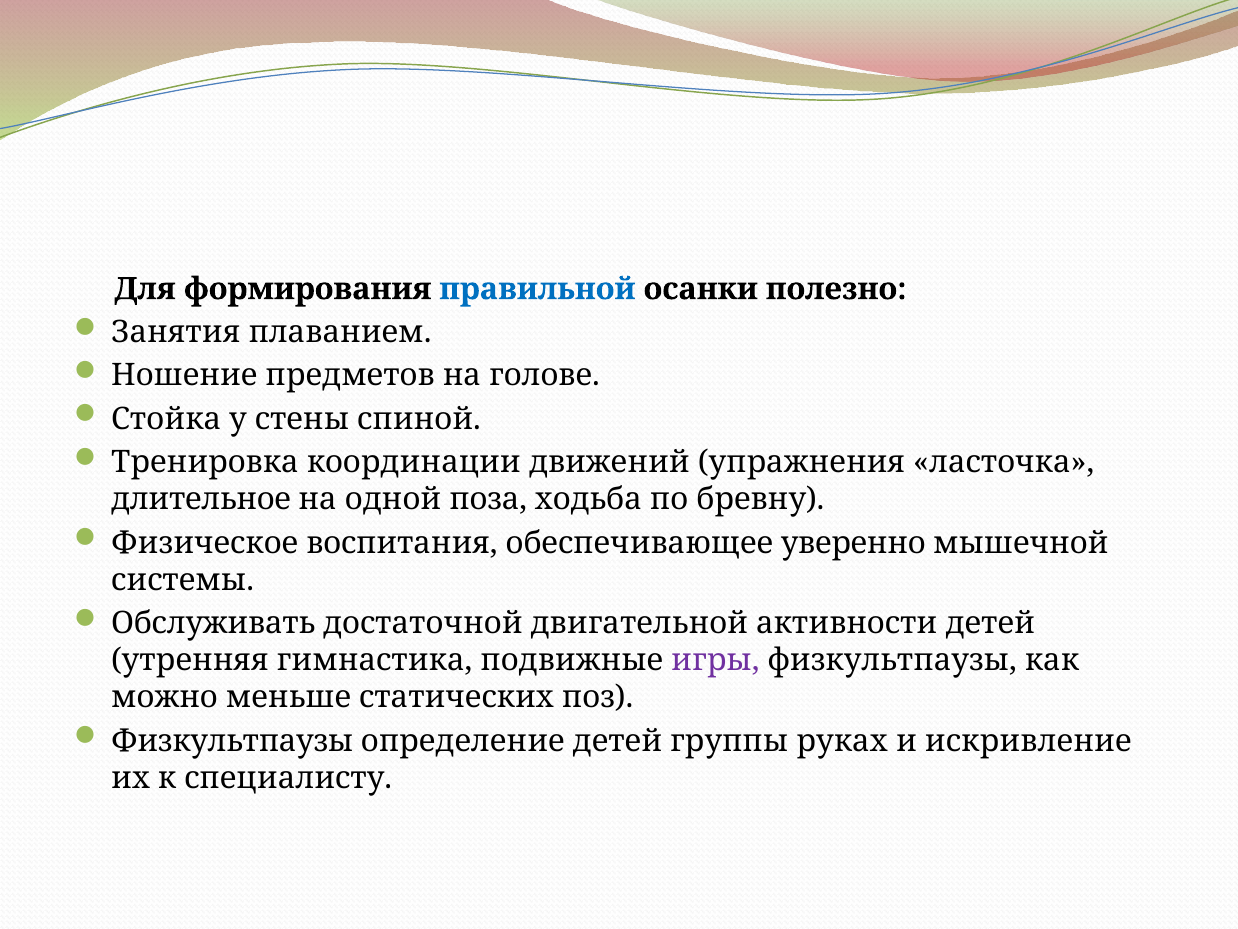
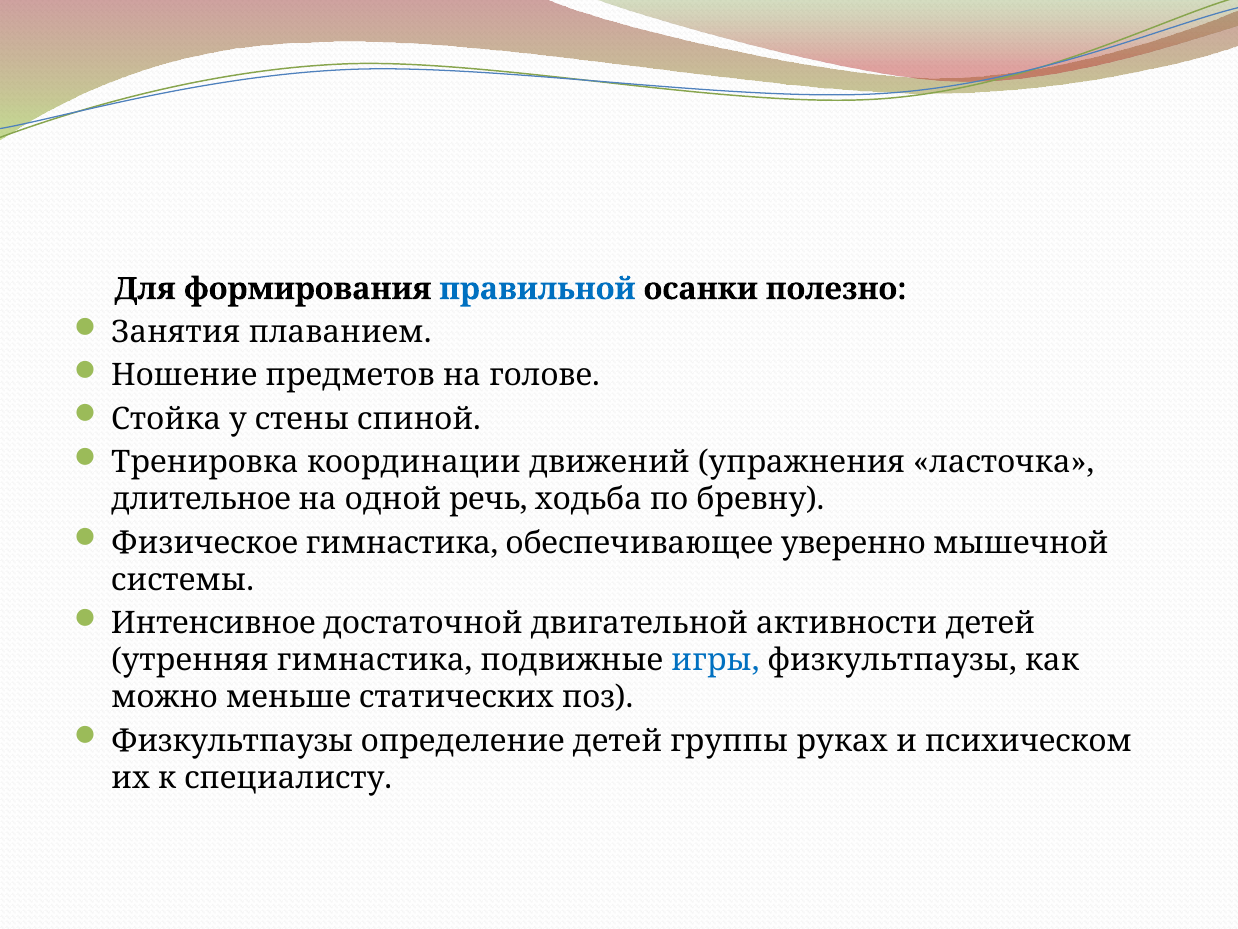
поза: поза -> речь
Физическое воспитания: воспитания -> гимнастика
Обслуживать: Обслуживать -> Интенсивное
игры colour: purple -> blue
искривление: искривление -> психическом
